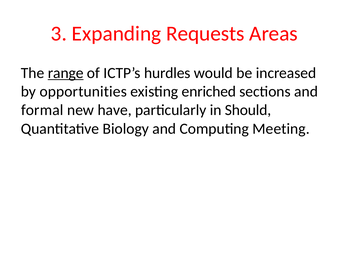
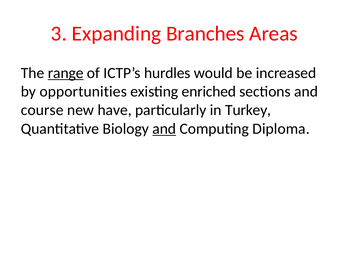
Requests: Requests -> Branches
formal: formal -> course
Should: Should -> Turkey
and at (164, 129) underline: none -> present
Meeting: Meeting -> Diploma
